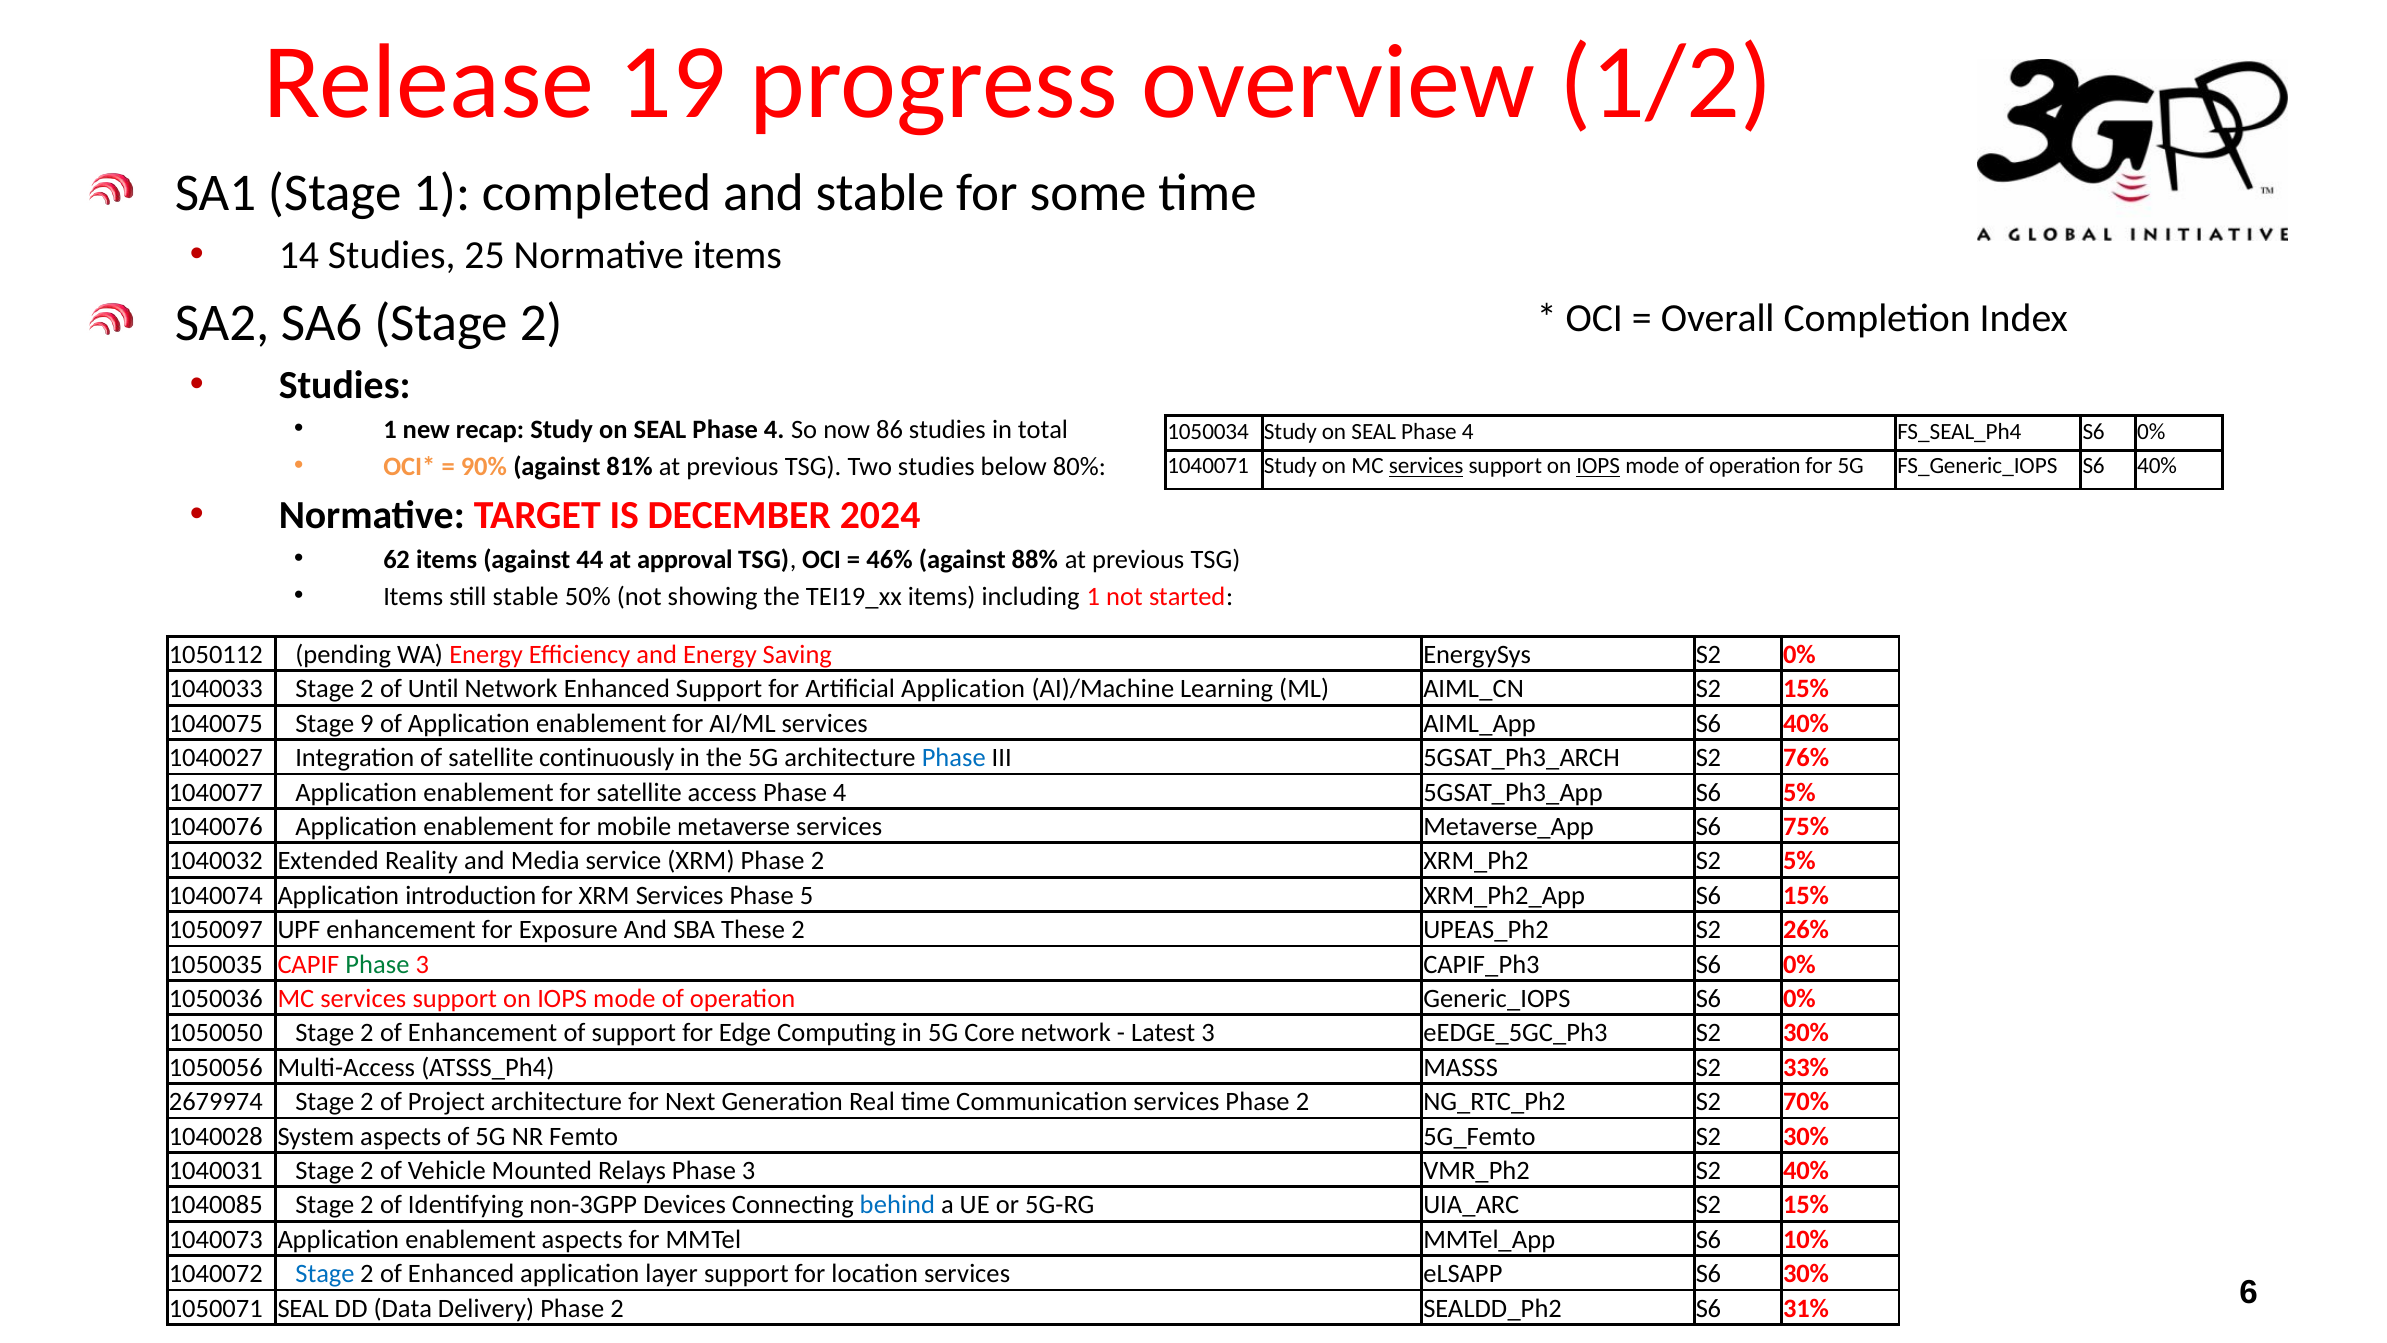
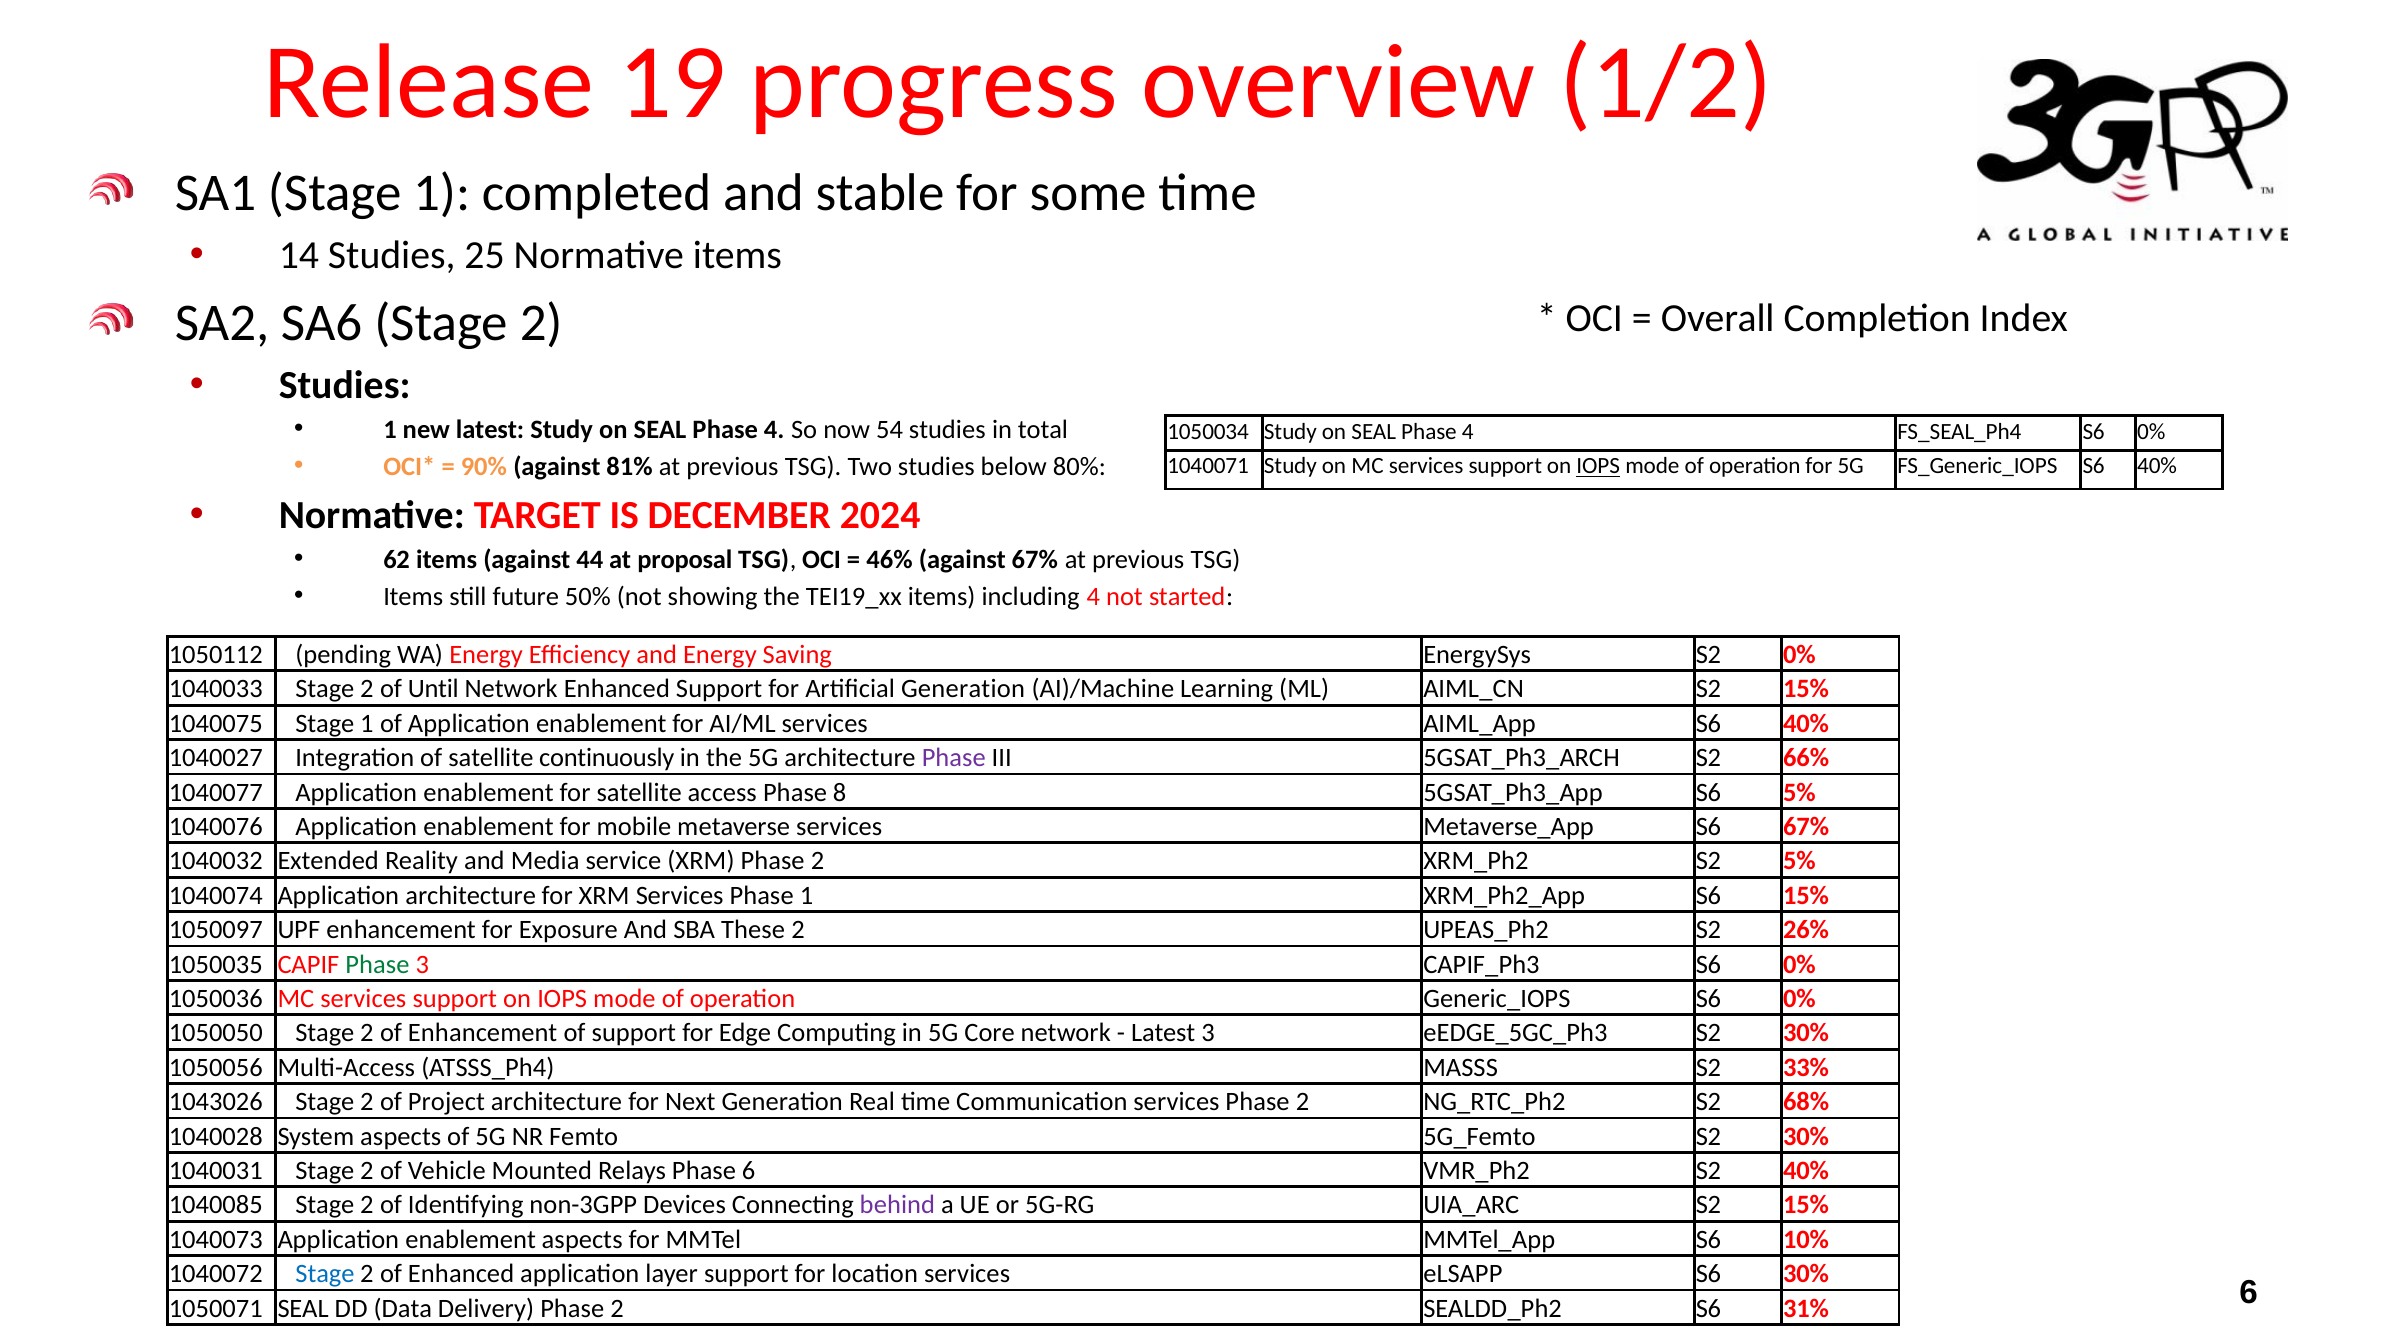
new recap: recap -> latest
86: 86 -> 54
services at (1426, 466) underline: present -> none
approval: approval -> proposal
against 88%: 88% -> 67%
still stable: stable -> future
including 1: 1 -> 4
Artificial Application: Application -> Generation
1040075 Stage 9: 9 -> 1
Phase at (954, 758) colour: blue -> purple
76%: 76% -> 66%
access Phase 4: 4 -> 8
S6 75%: 75% -> 67%
Application introduction: introduction -> architecture
Phase 5: 5 -> 1
2679974: 2679974 -> 1043026
70%: 70% -> 68%
Relays Phase 3: 3 -> 6
behind colour: blue -> purple
